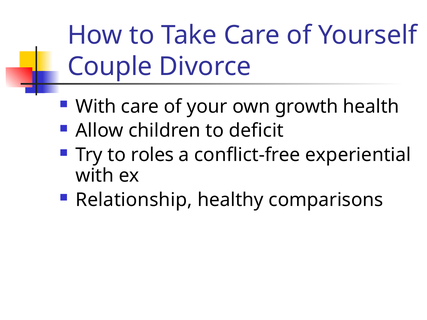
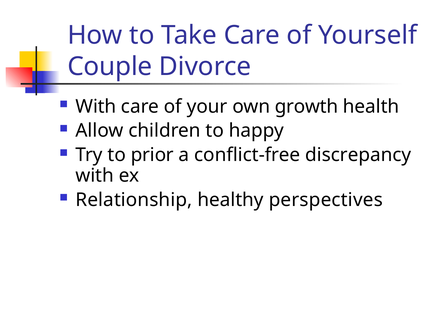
deficit: deficit -> happy
roles: roles -> prior
experiential: experiential -> discrepancy
comparisons: comparisons -> perspectives
